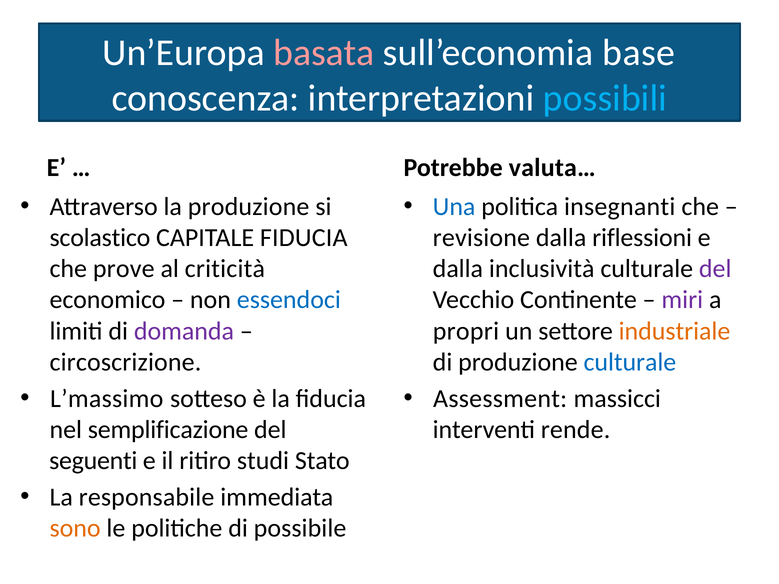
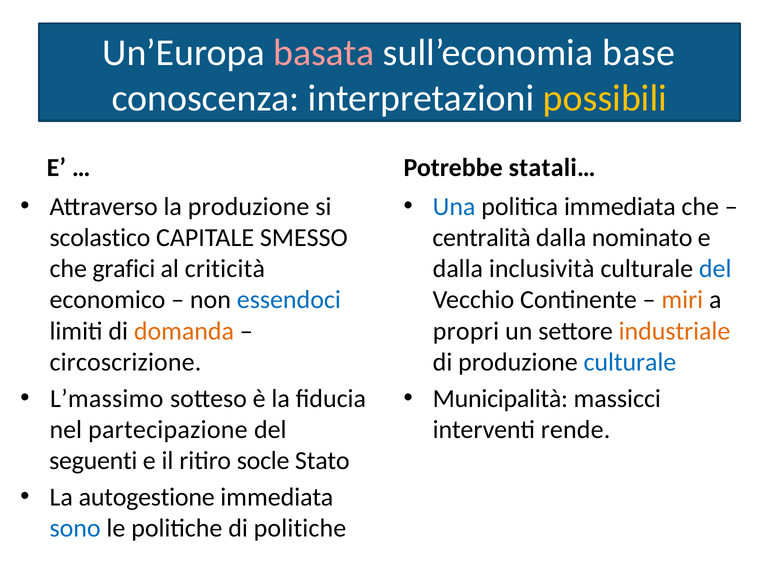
possibili colour: light blue -> yellow
valuta…: valuta… -> statali…
politica insegnanti: insegnanti -> immediata
CAPITALE FIDUCIA: FIDUCIA -> SMESSO
revisione: revisione -> centralità
riflessioni: riflessioni -> nominato
prove: prove -> grafici
del at (715, 269) colour: purple -> blue
miri colour: purple -> orange
domanda colour: purple -> orange
Assessment: Assessment -> Municipalità
semplificazione: semplificazione -> partecipazione
studi: studi -> socle
responsabile: responsabile -> autogestione
sono colour: orange -> blue
di possibile: possibile -> politiche
